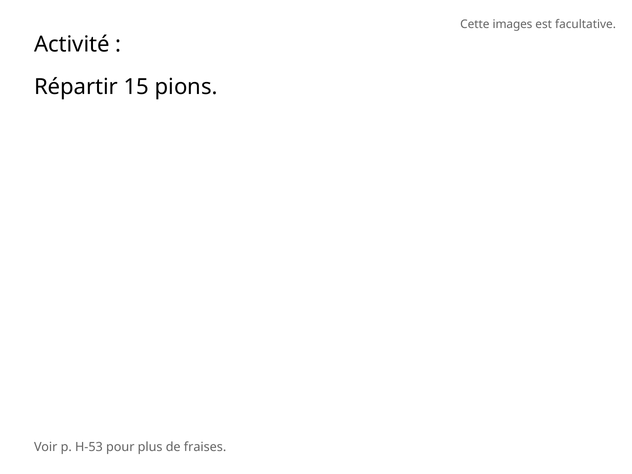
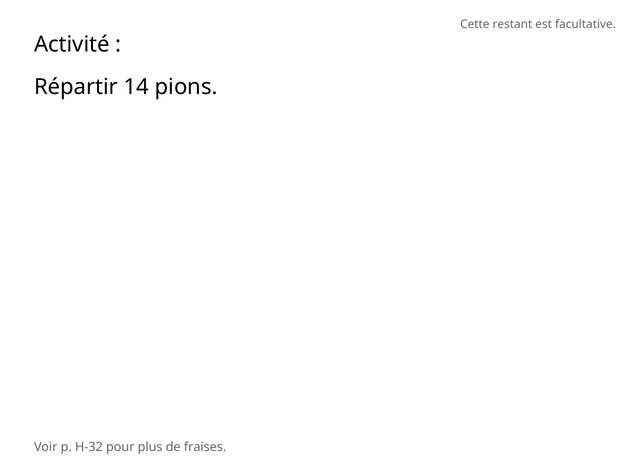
images: images -> restant
15: 15 -> 14
H-53: H-53 -> H-32
